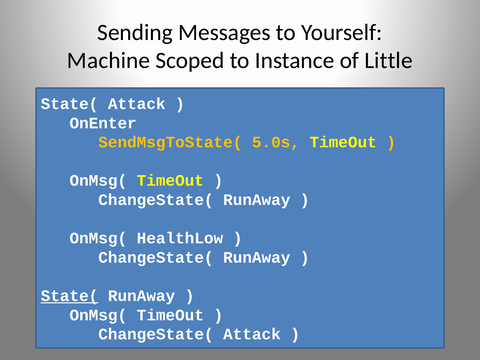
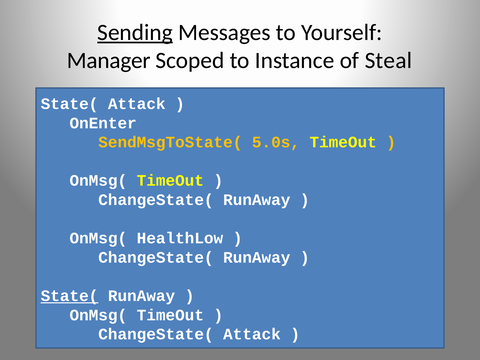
Sending underline: none -> present
Machine: Machine -> Manager
Little: Little -> Steal
